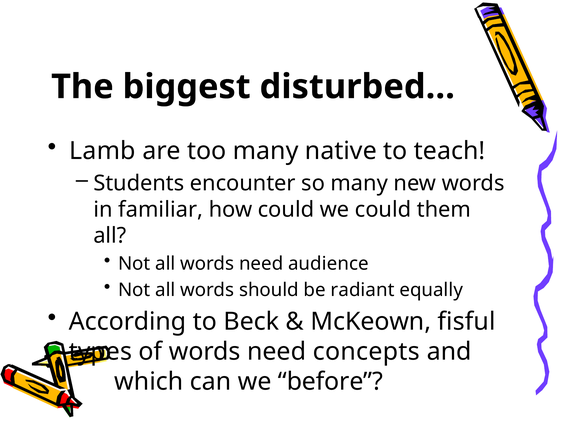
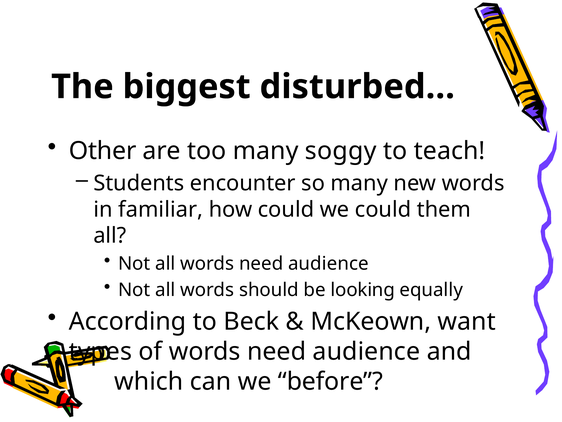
Lamb: Lamb -> Other
native: native -> soggy
radiant: radiant -> looking
fisful: fisful -> want
of words need concepts: concepts -> audience
